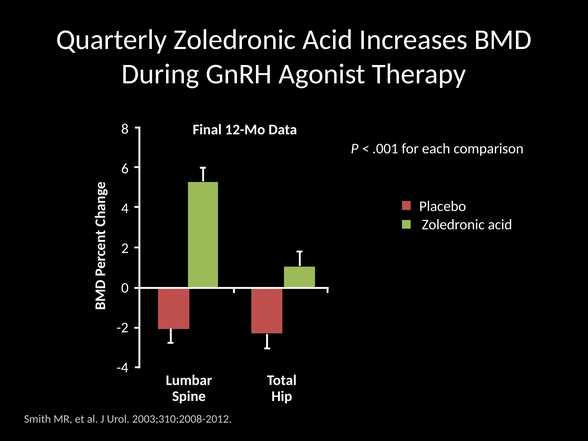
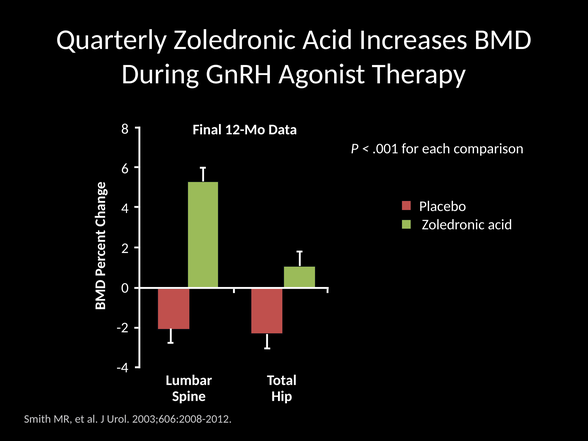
2003;310:2008-2012: 2003;310:2008-2012 -> 2003;606:2008-2012
